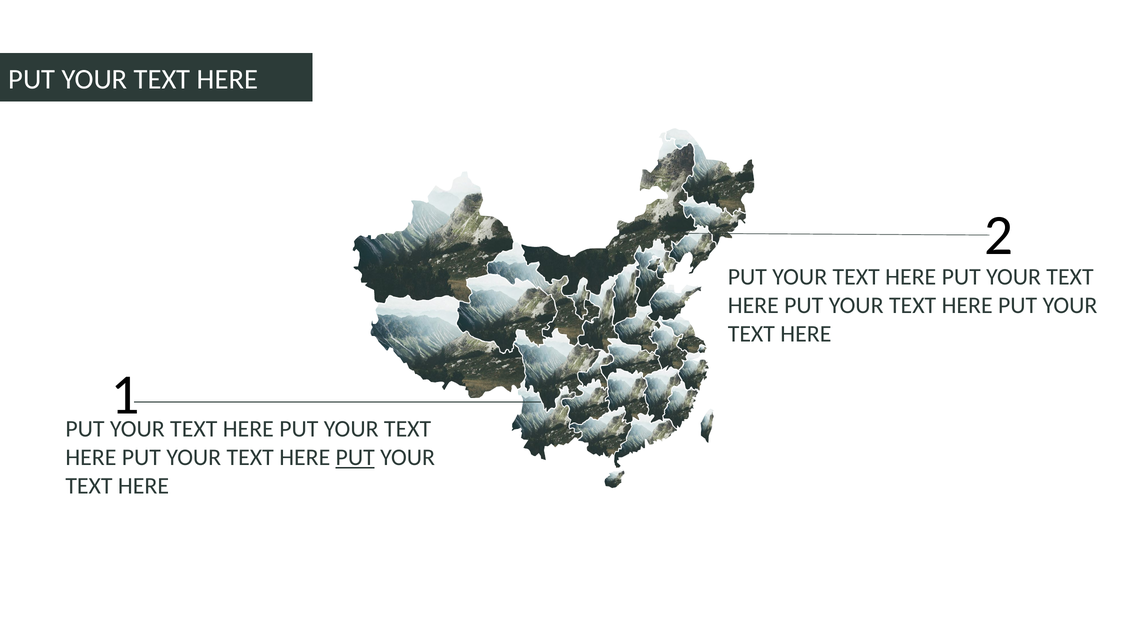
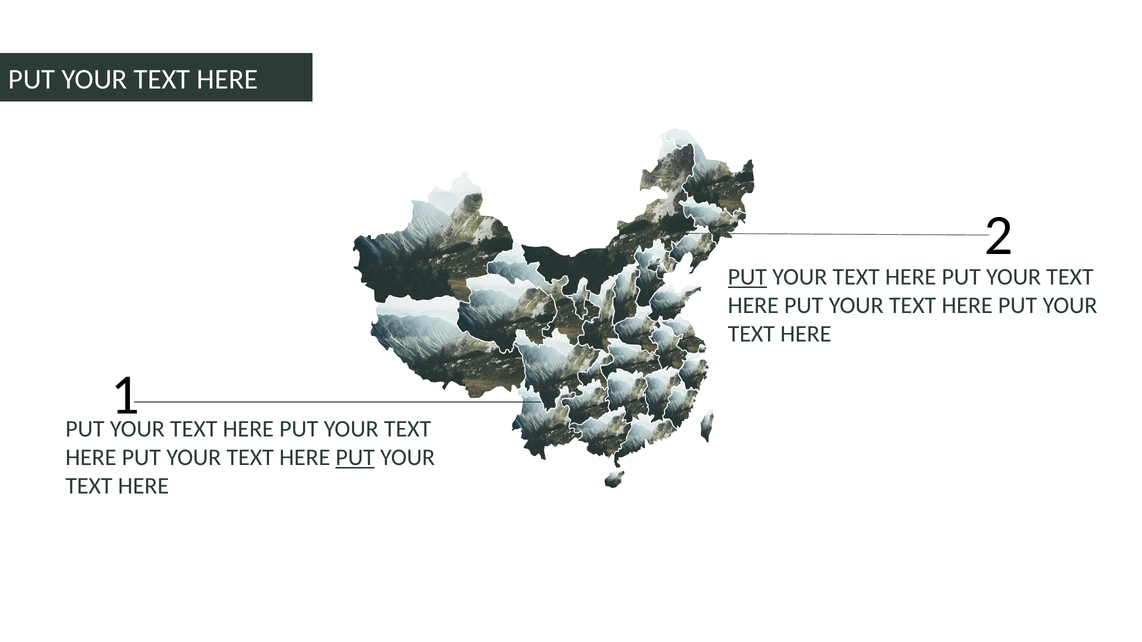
PUT at (747, 277) underline: none -> present
